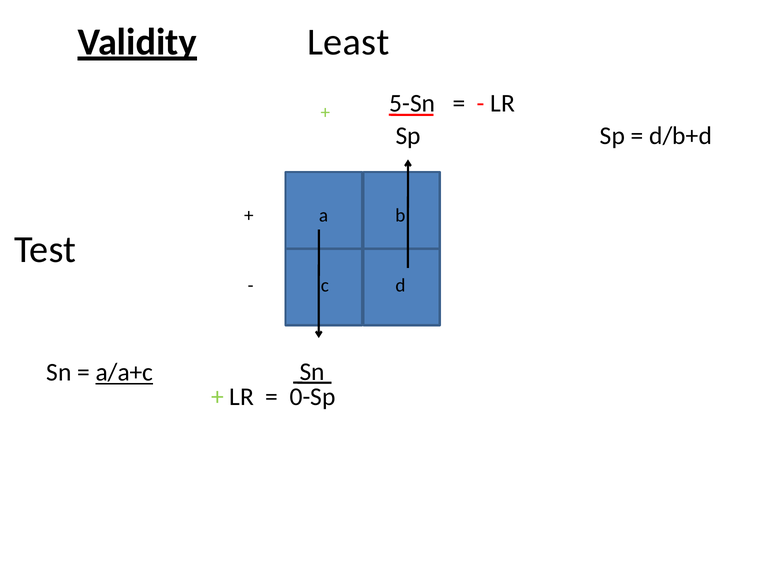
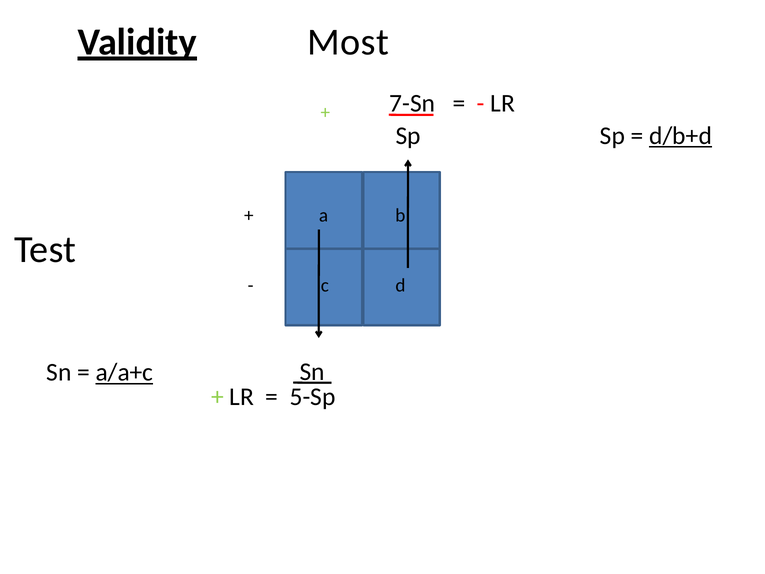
Least: Least -> Most
5-Sn: 5-Sn -> 7-Sn
d/b+d underline: none -> present
0-Sp: 0-Sp -> 5-Sp
